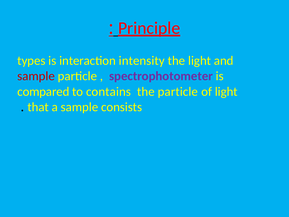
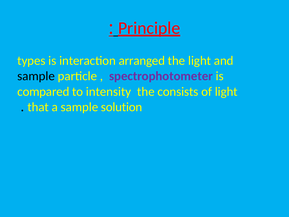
intensity: intensity -> arranged
sample at (36, 76) colour: red -> black
contains: contains -> intensity
the particle: particle -> consists
consists: consists -> solution
